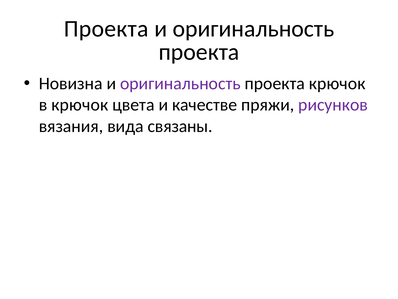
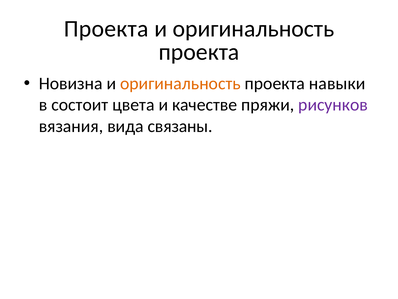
оригинальность at (180, 83) colour: purple -> orange
проекта крючок: крючок -> навыки
в крючок: крючок -> состоит
